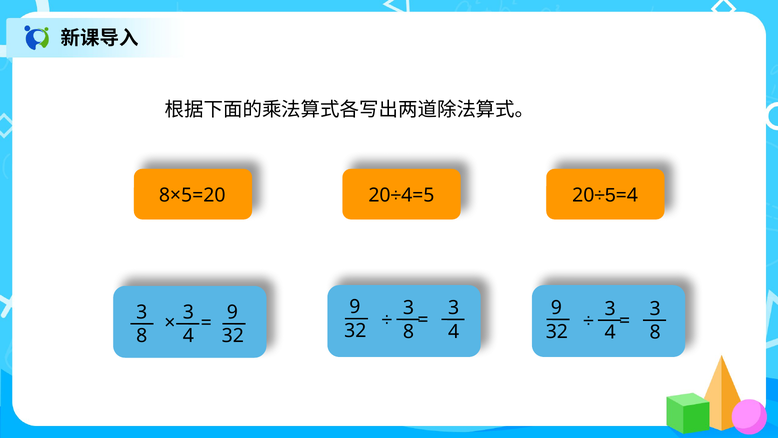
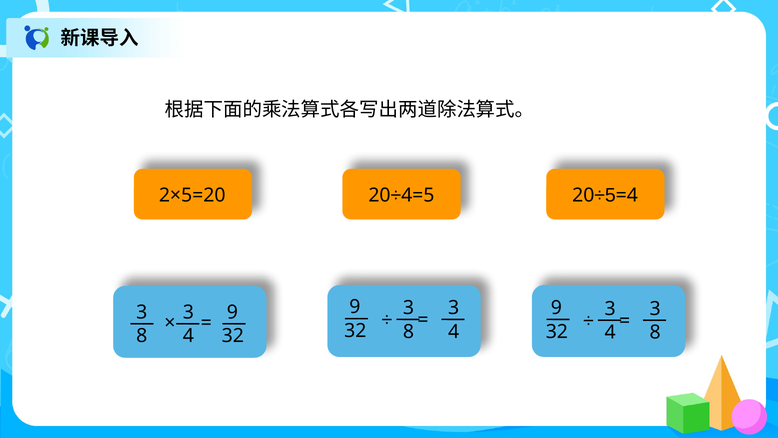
8×5=20: 8×5=20 -> 2×5=20
